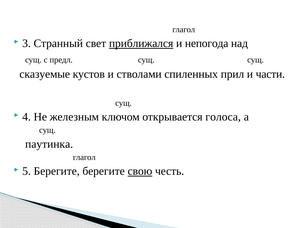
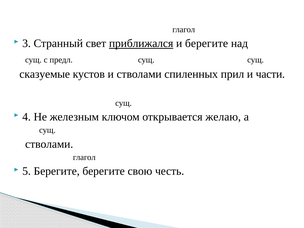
и непогода: непогода -> берегите
голоса: голоса -> желаю
паутинка at (49, 144): паутинка -> стволами
свою underline: present -> none
